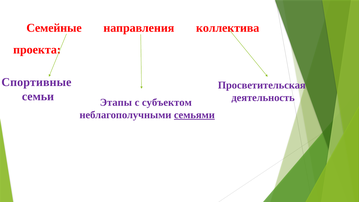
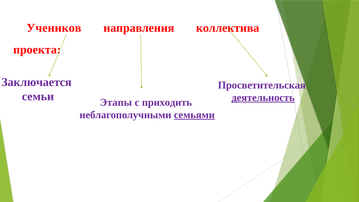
Семейные: Семейные -> Учеников
Спортивные: Спортивные -> Заключается
субъектом: субъектом -> приходить
деятельность underline: none -> present
